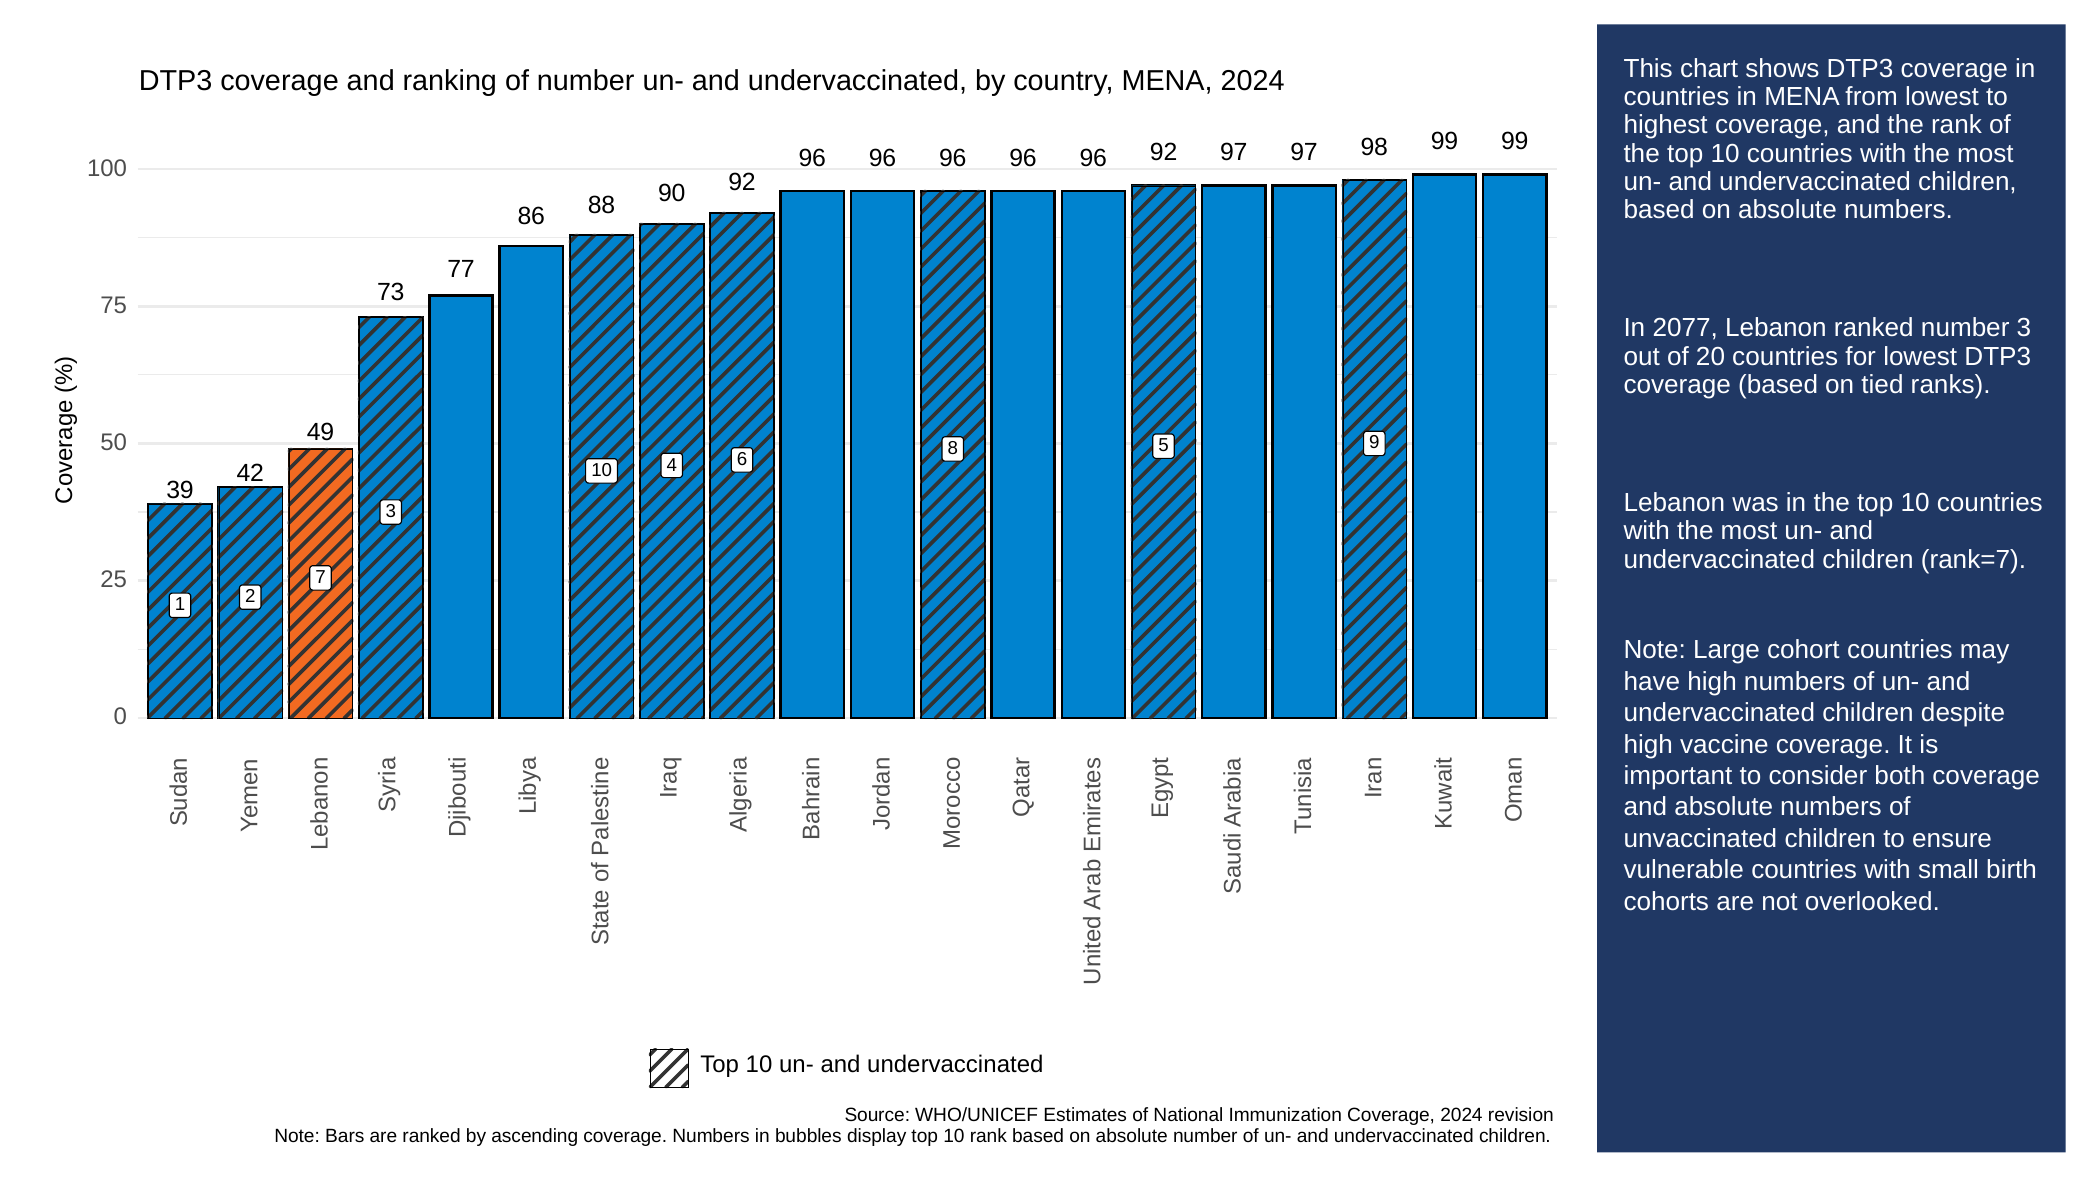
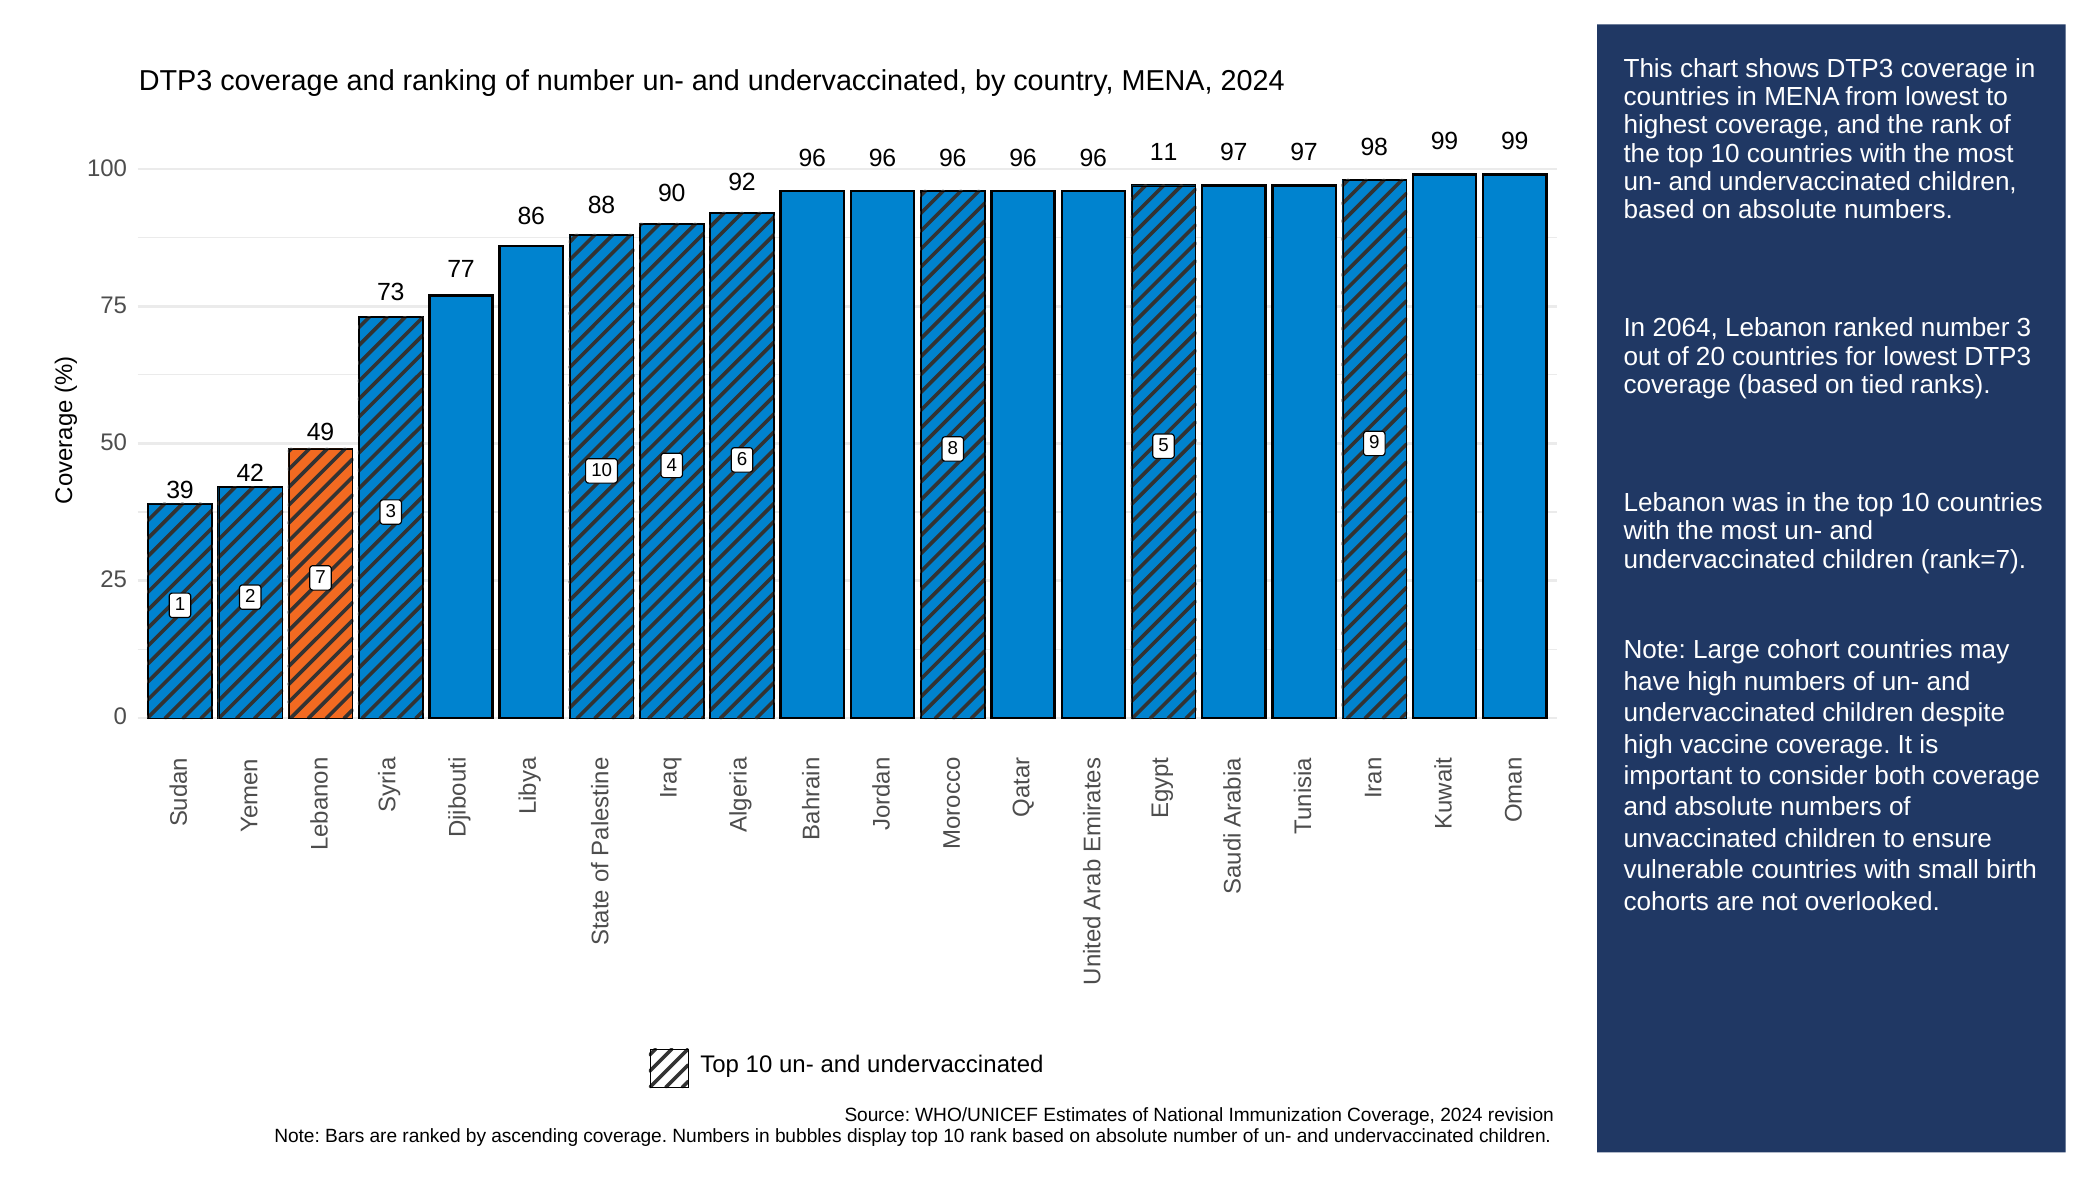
96 92: 92 -> 11
2077: 2077 -> 2064
